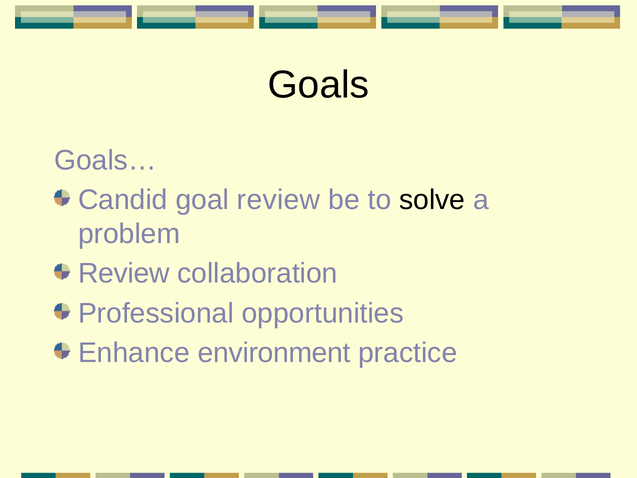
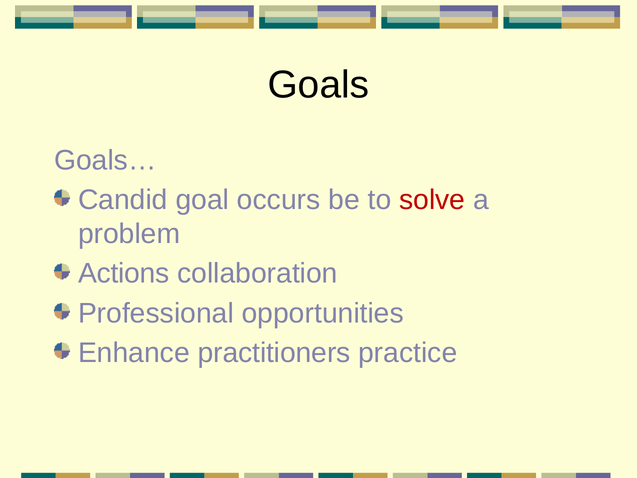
goal review: review -> occurs
solve colour: black -> red
Review at (124, 273): Review -> Actions
environment: environment -> practitioners
